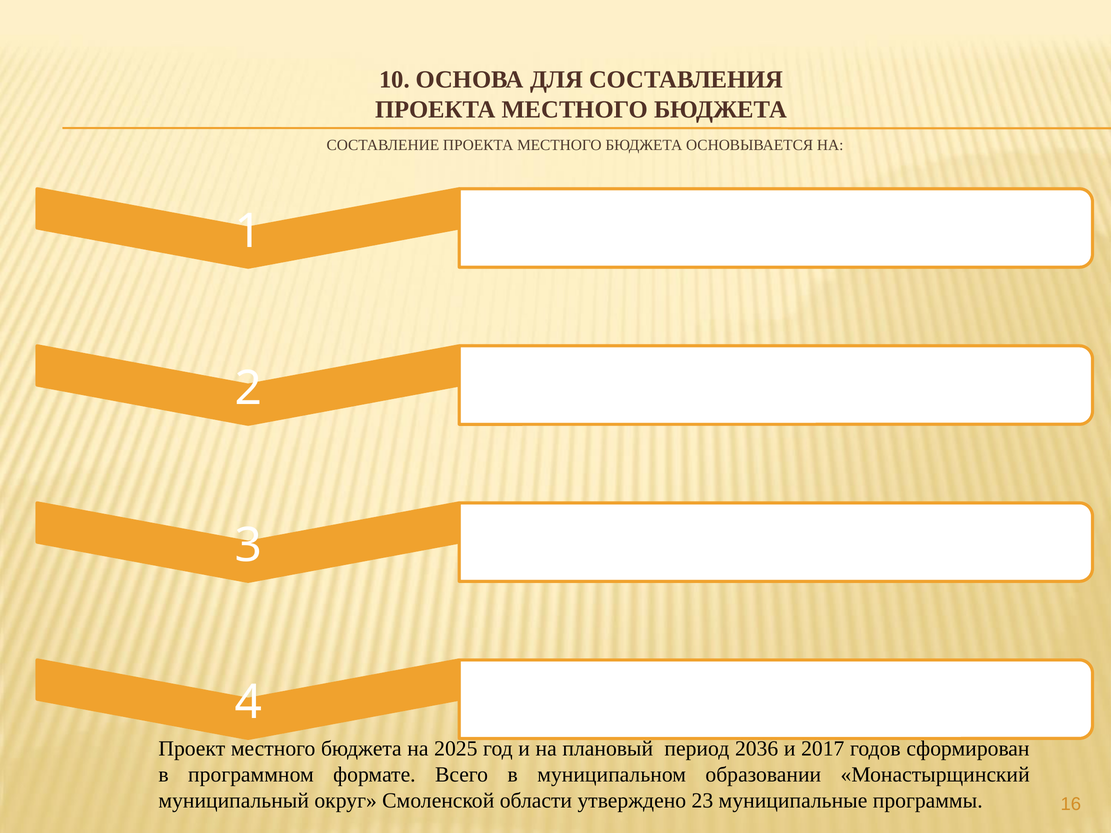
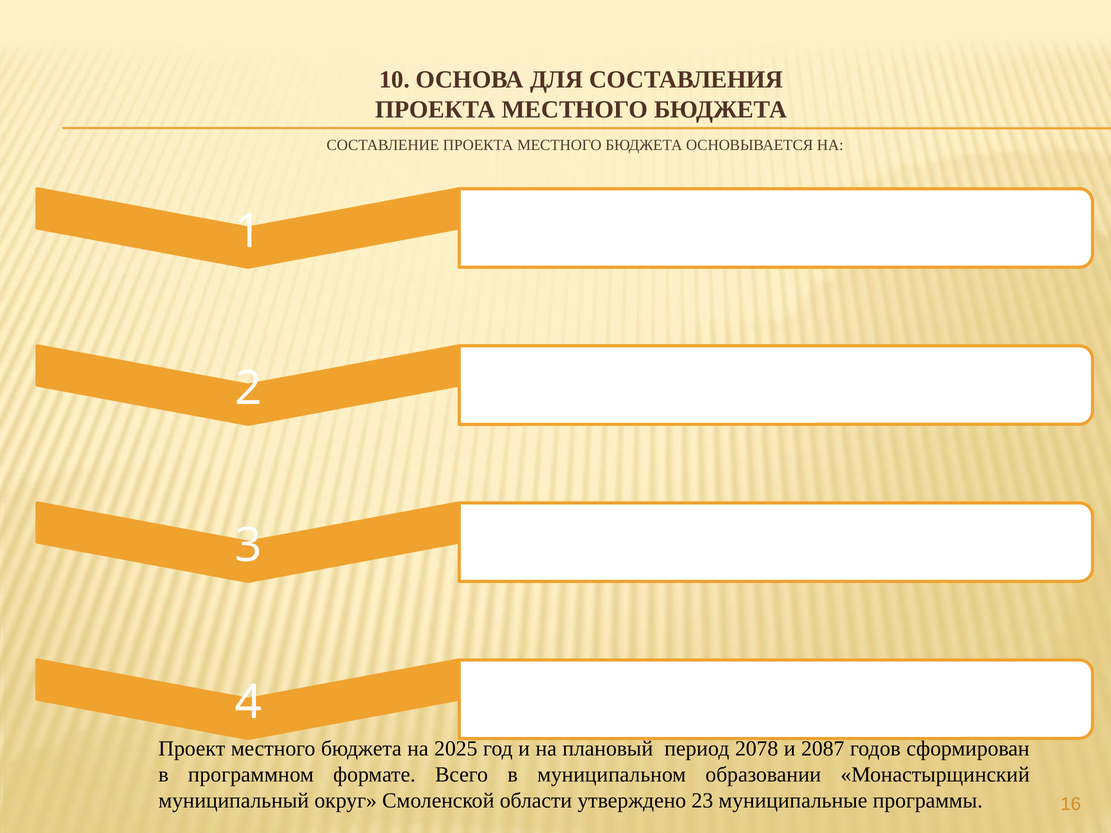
2036: 2036 -> 2078
2017: 2017 -> 2087
